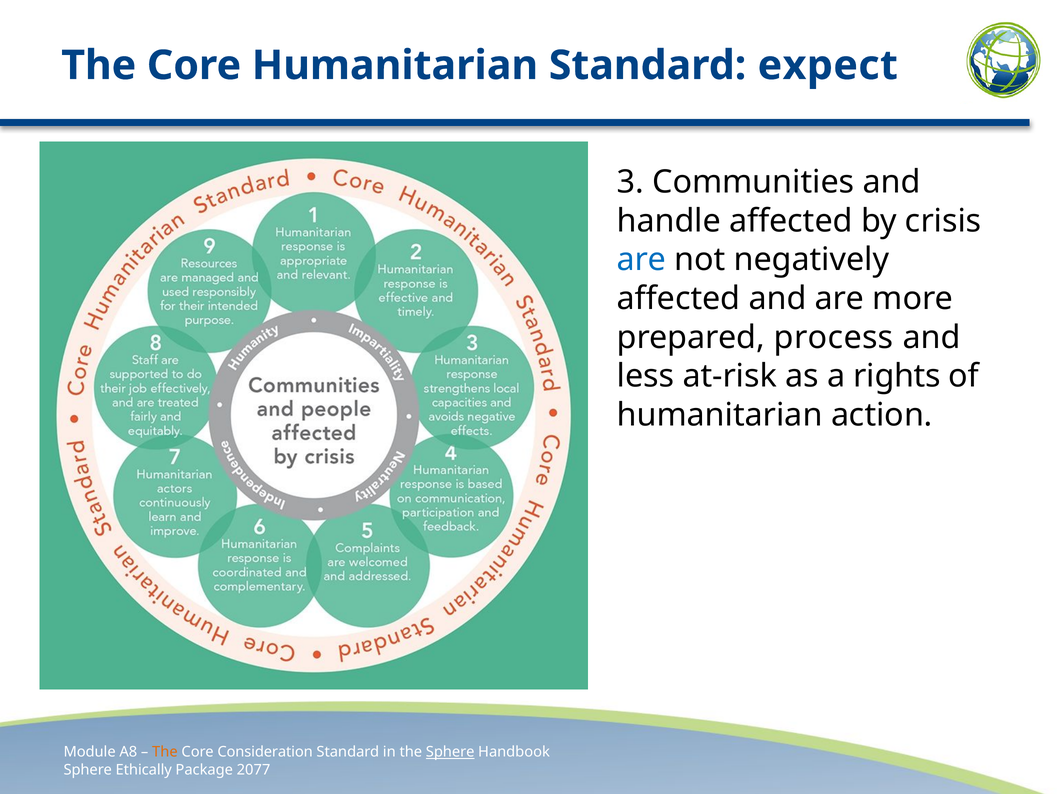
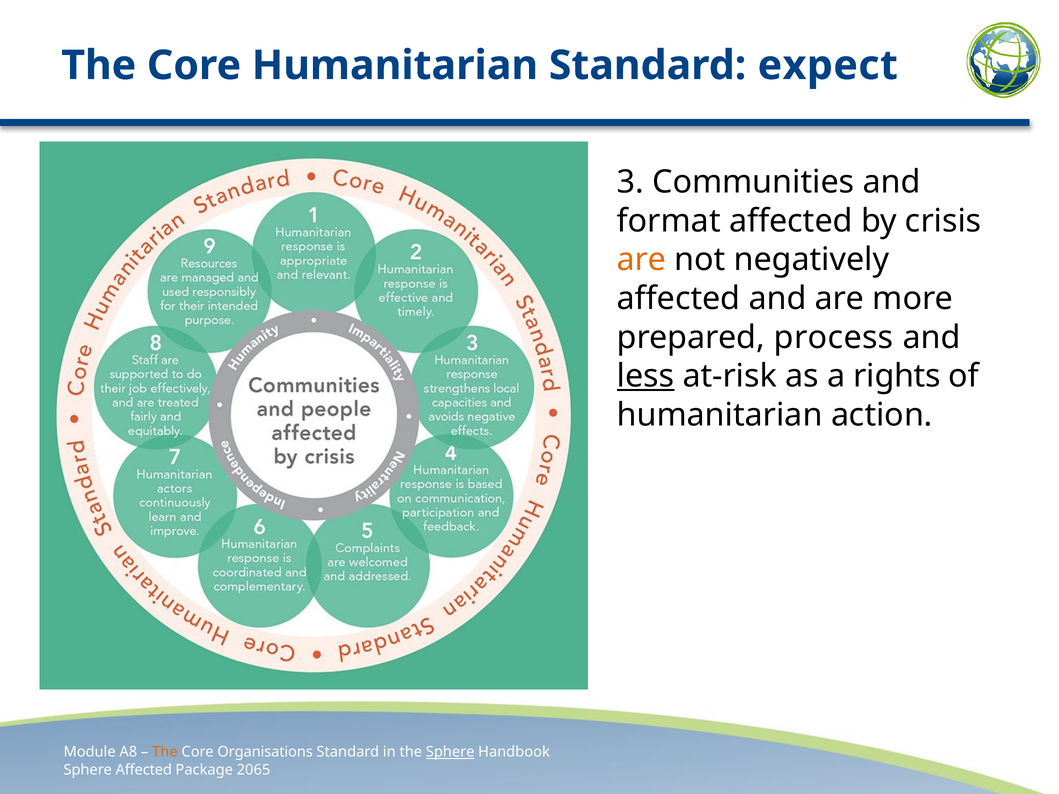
handle: handle -> format
are at (641, 260) colour: blue -> orange
less underline: none -> present
Consideration: Consideration -> Organisations
Sphere Ethically: Ethically -> Affected
2077: 2077 -> 2065
